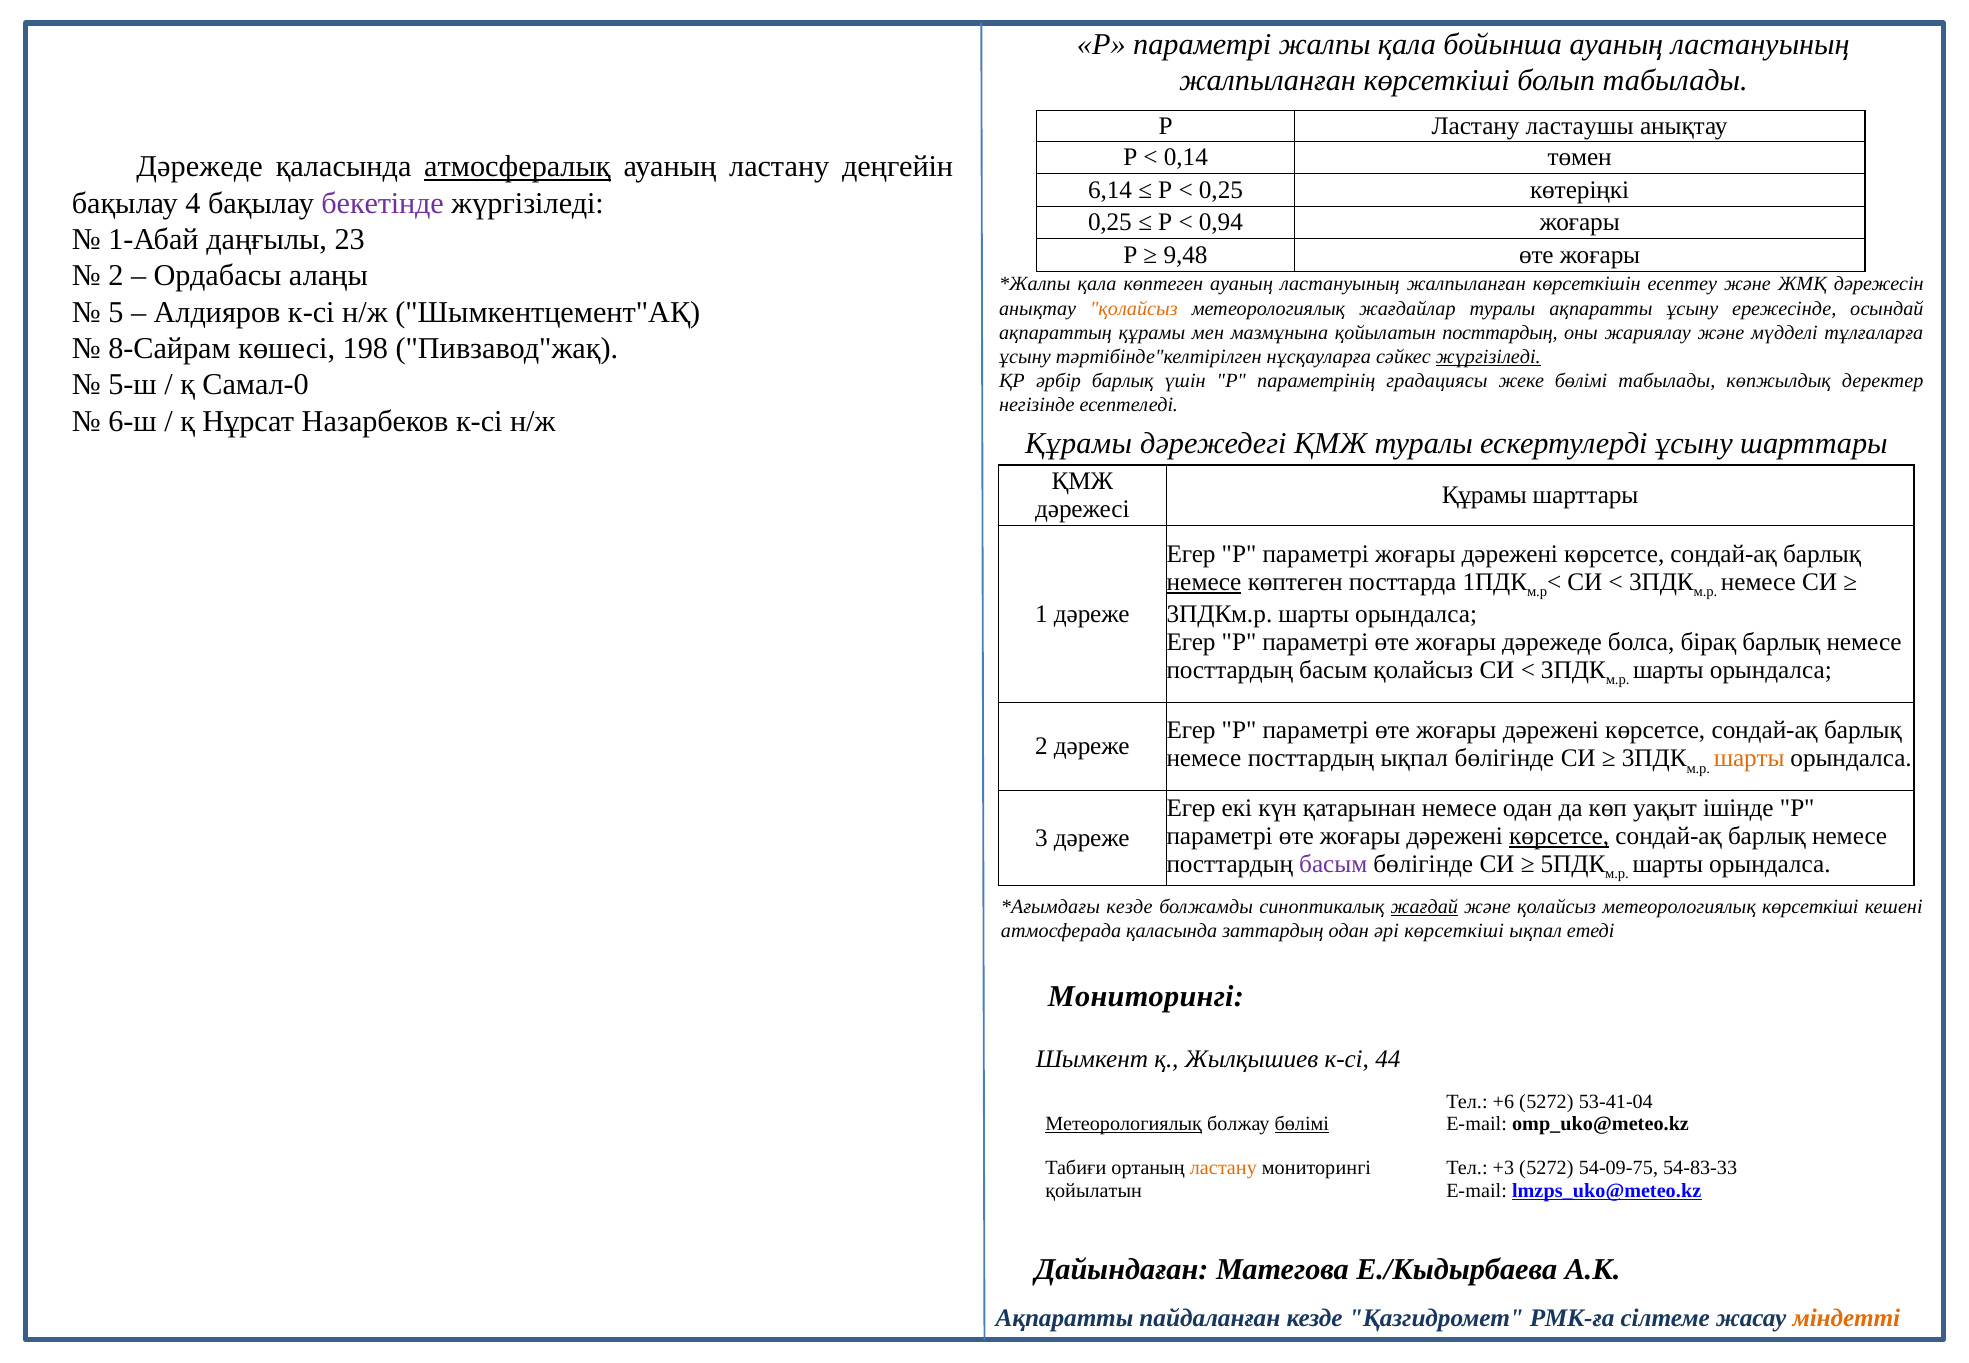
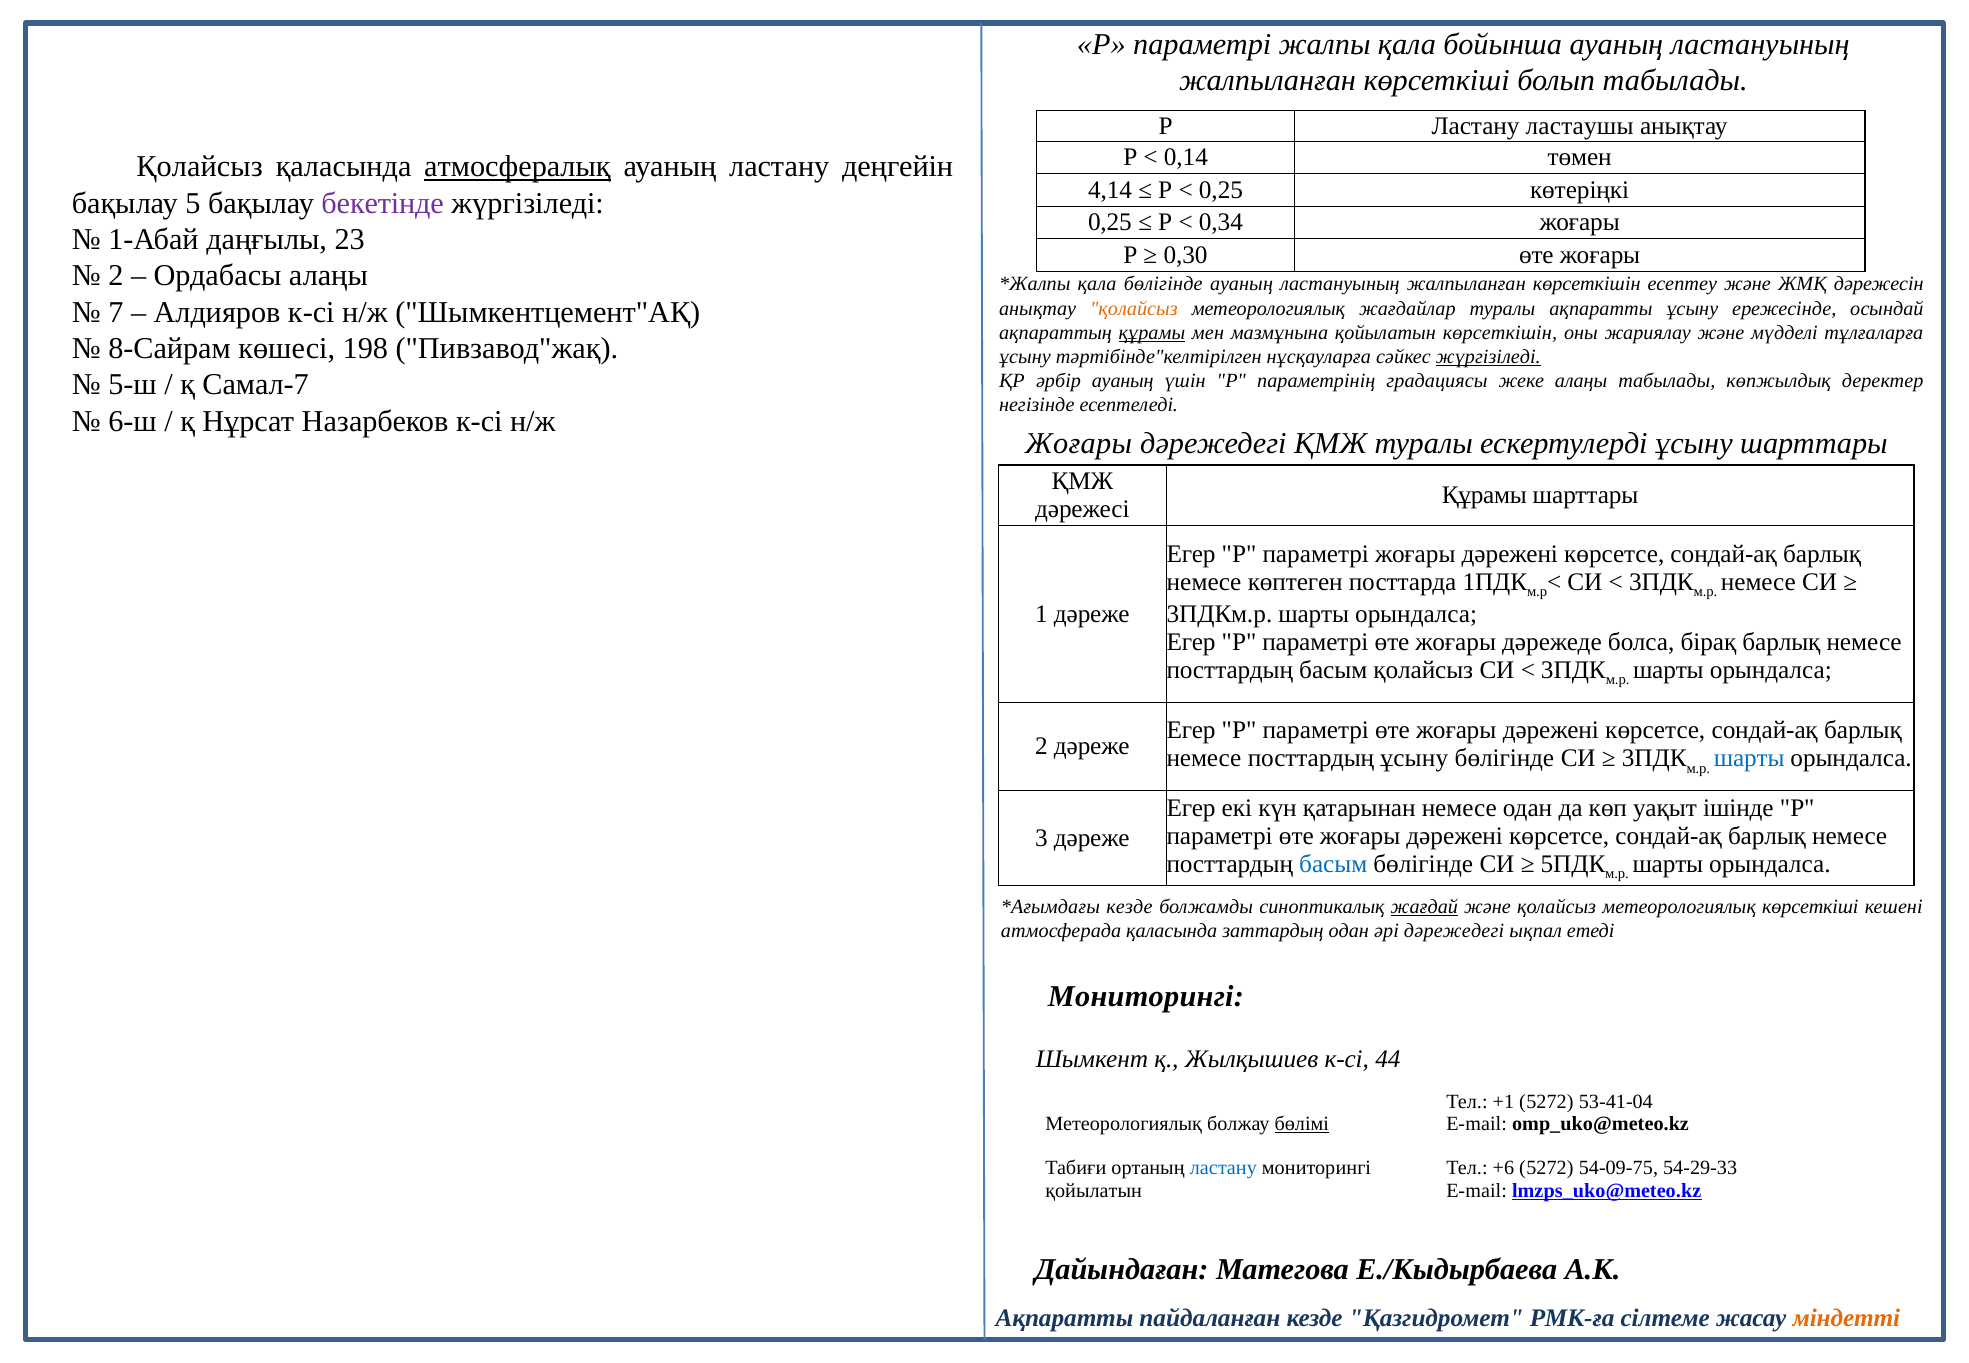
Дәрежеде at (200, 167): Дәрежеде -> Қолайсыз
6,14: 6,14 -> 4,14
4: 4 -> 5
0,94: 0,94 -> 0,34
9,48: 9,48 -> 0,30
қала көптеген: көптеген -> бөлігінде
5: 5 -> 7
құрамы at (1152, 333) underline: none -> present
қойылатын посттардың: посттардың -> көрсеткішін
Самал-0: Самал-0 -> Самал-7
әрбір барлық: барлық -> ауаның
жеке бөлімі: бөлімі -> алаңы
Құрамы at (1079, 444): Құрамы -> Жоғары
немесе at (1204, 582) underline: present -> none
посттардың ықпал: ықпал -> ұсыну
шарты at (1749, 758) colour: orange -> blue
көрсетсе at (1559, 836) underline: present -> none
басым at (1333, 864) colour: purple -> blue
әрі көрсеткіші: көрсеткіші -> дәрежедегі
+6: +6 -> +1
Метеорологиялық at (1124, 1124) underline: present -> none
ластану at (1223, 1168) colour: orange -> blue
+3: +3 -> +6
54-83-33: 54-83-33 -> 54-29-33
